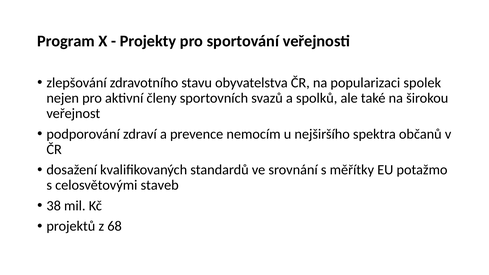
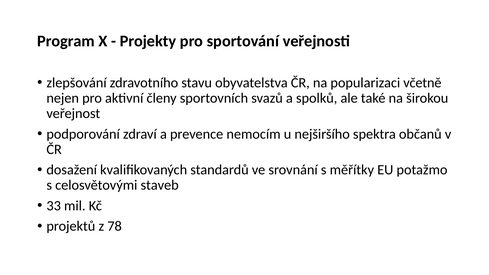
spolek: spolek -> včetně
38: 38 -> 33
68: 68 -> 78
